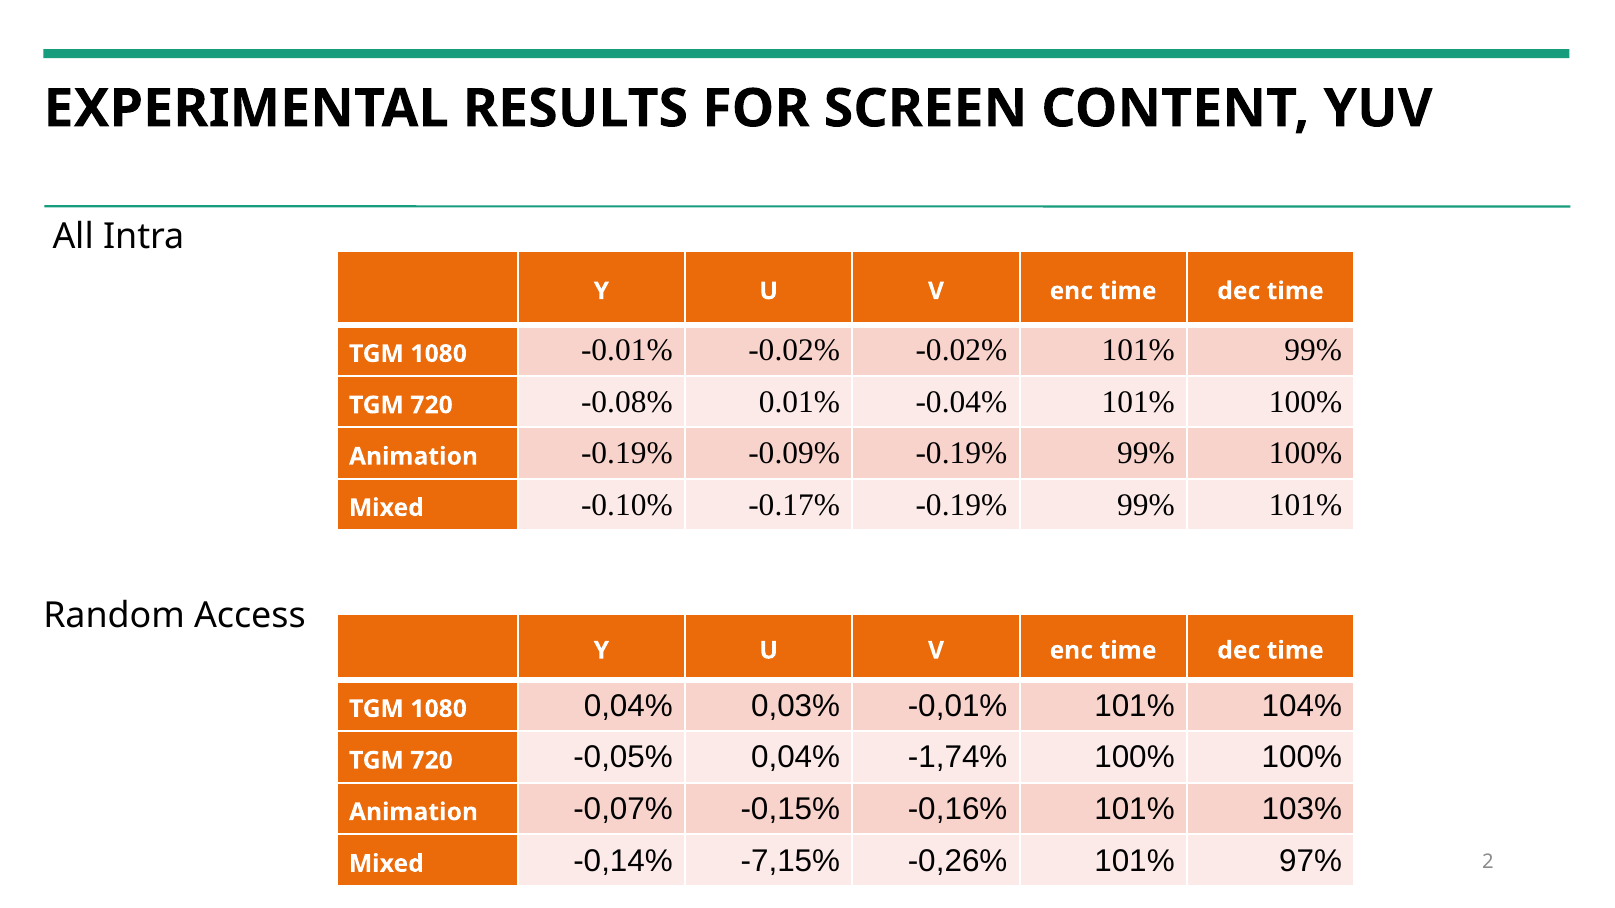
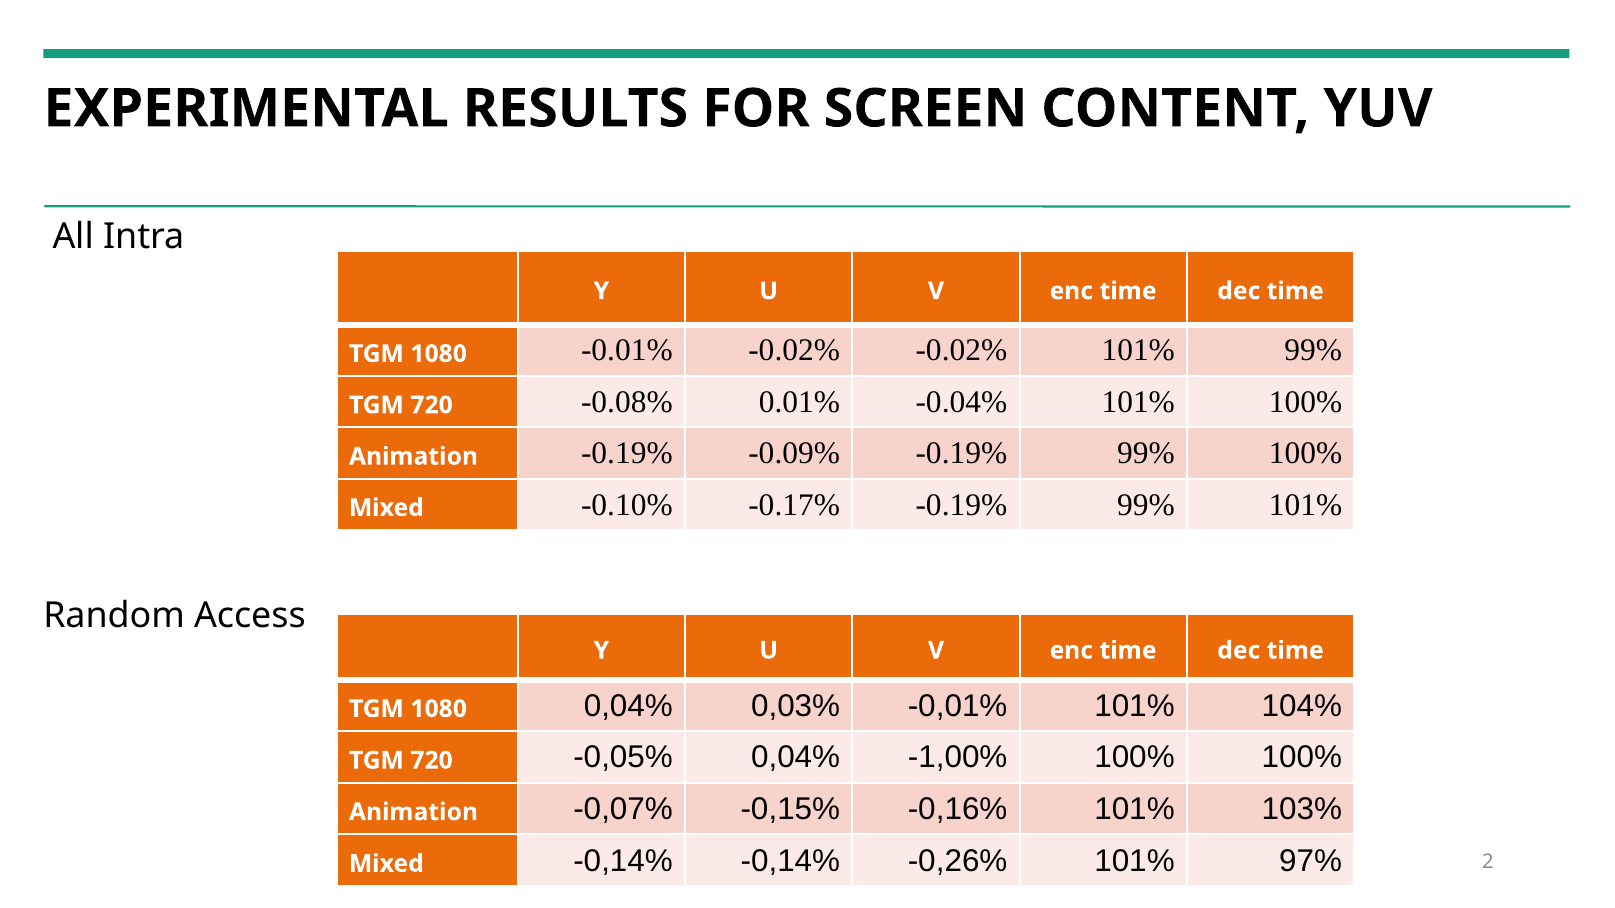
-1,74%: -1,74% -> -1,00%
-0,14% -7,15%: -7,15% -> -0,14%
